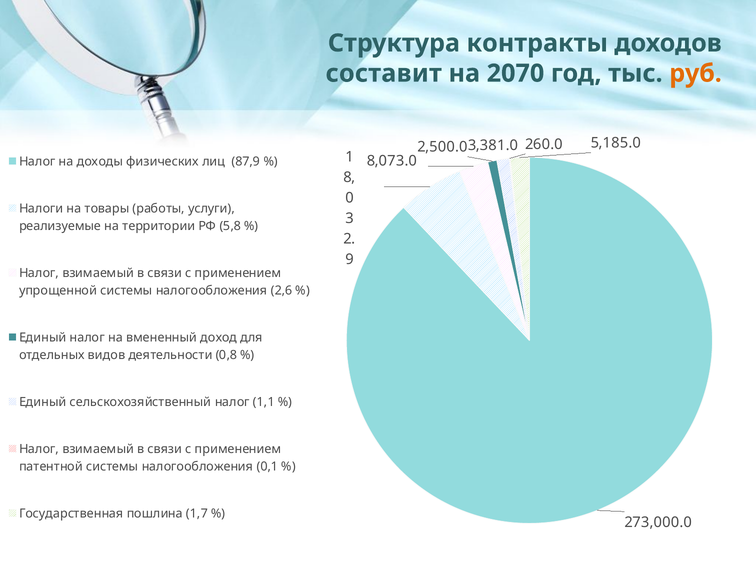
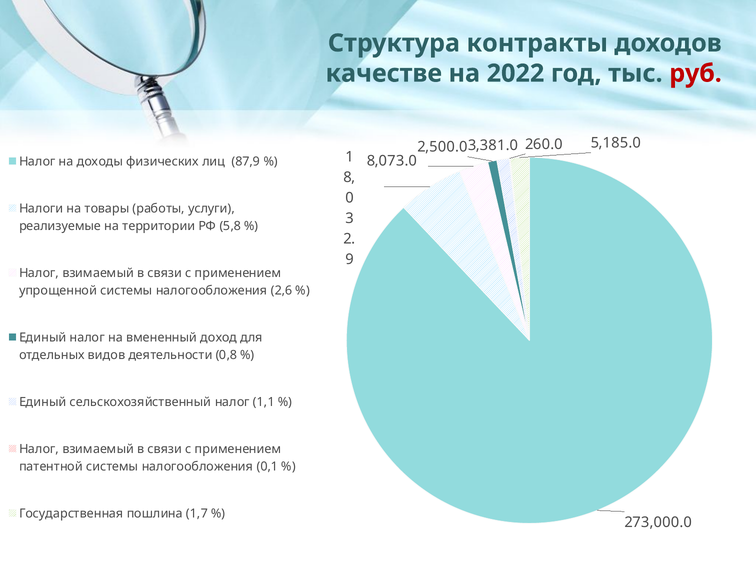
составит: составит -> качестве
2070: 2070 -> 2022
руб colour: orange -> red
